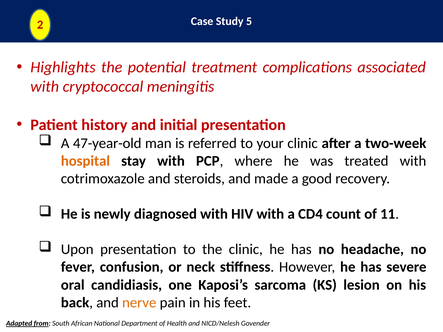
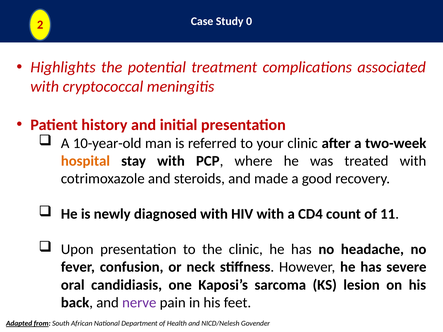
5: 5 -> 0
47-year-old: 47-year-old -> 10-year-old
nerve colour: orange -> purple
